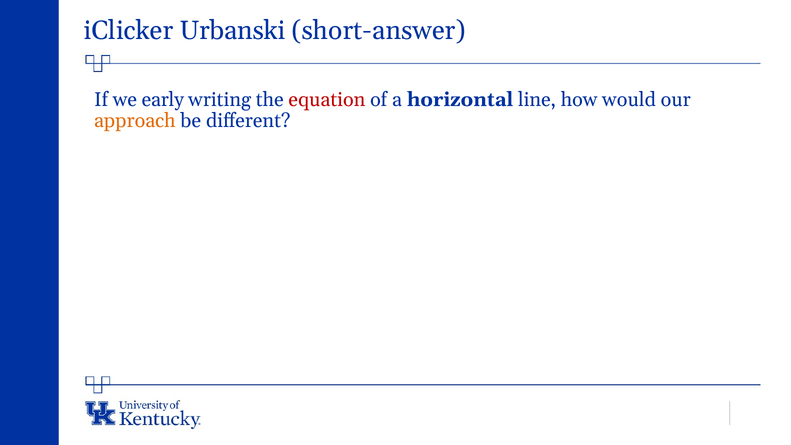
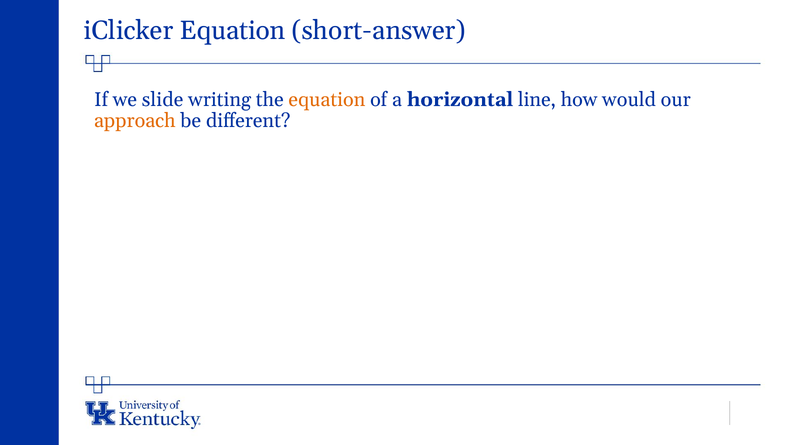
iClicker Urbanski: Urbanski -> Equation
early: early -> slide
equation at (327, 99) colour: red -> orange
